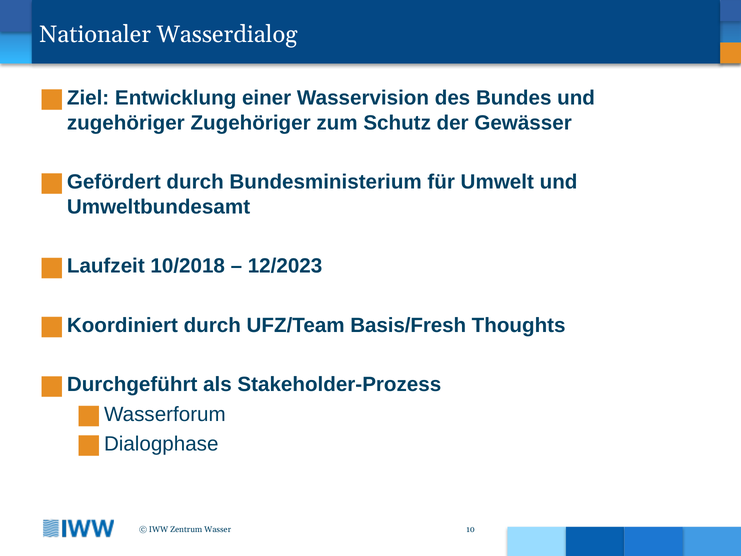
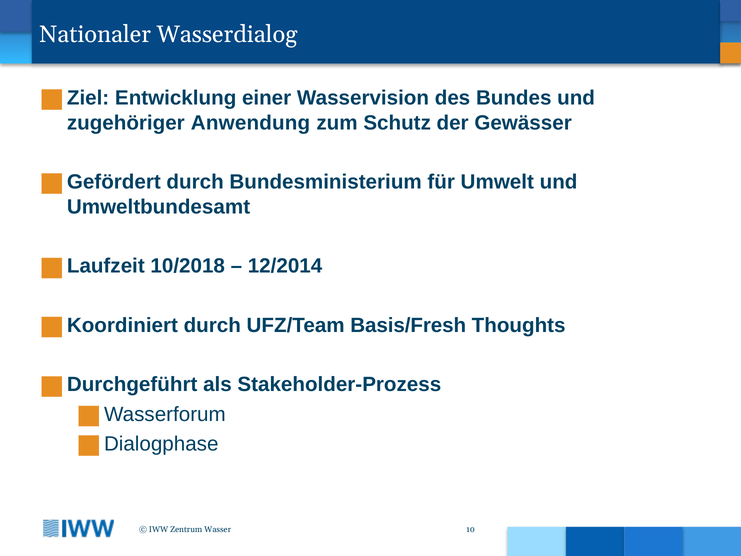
zugehöriger Zugehöriger: Zugehöriger -> Anwendung
12/2023: 12/2023 -> 12/2014
